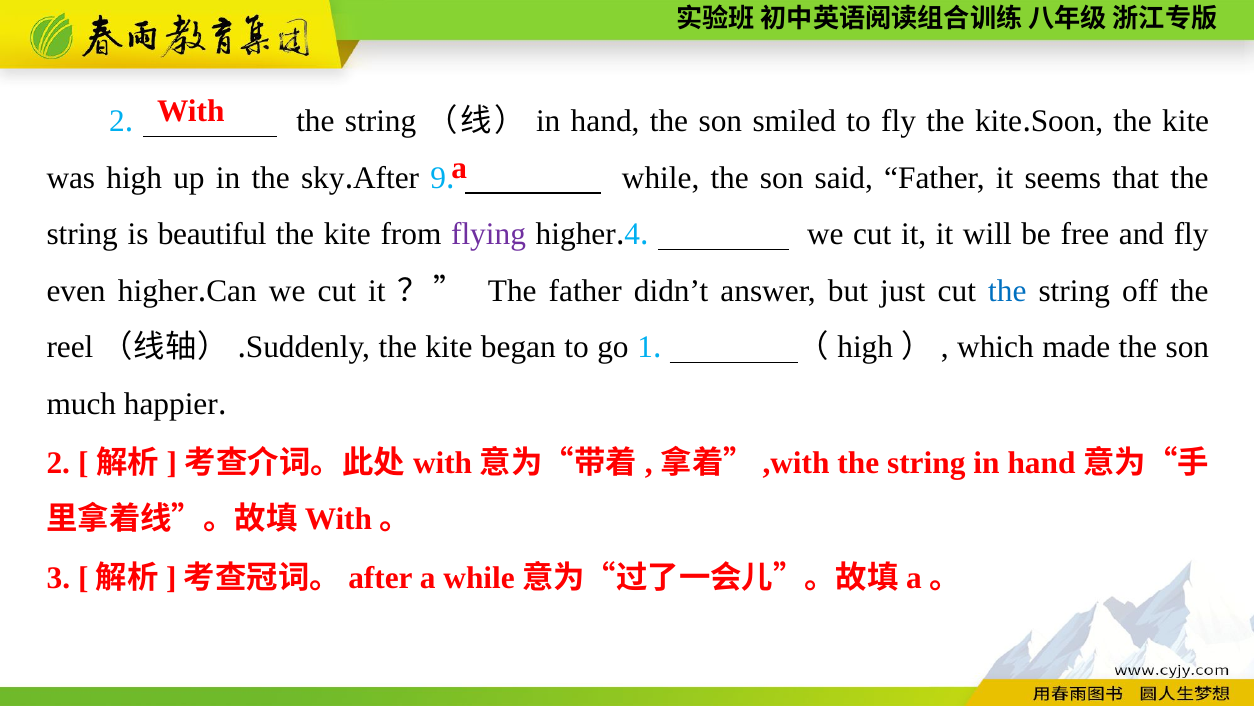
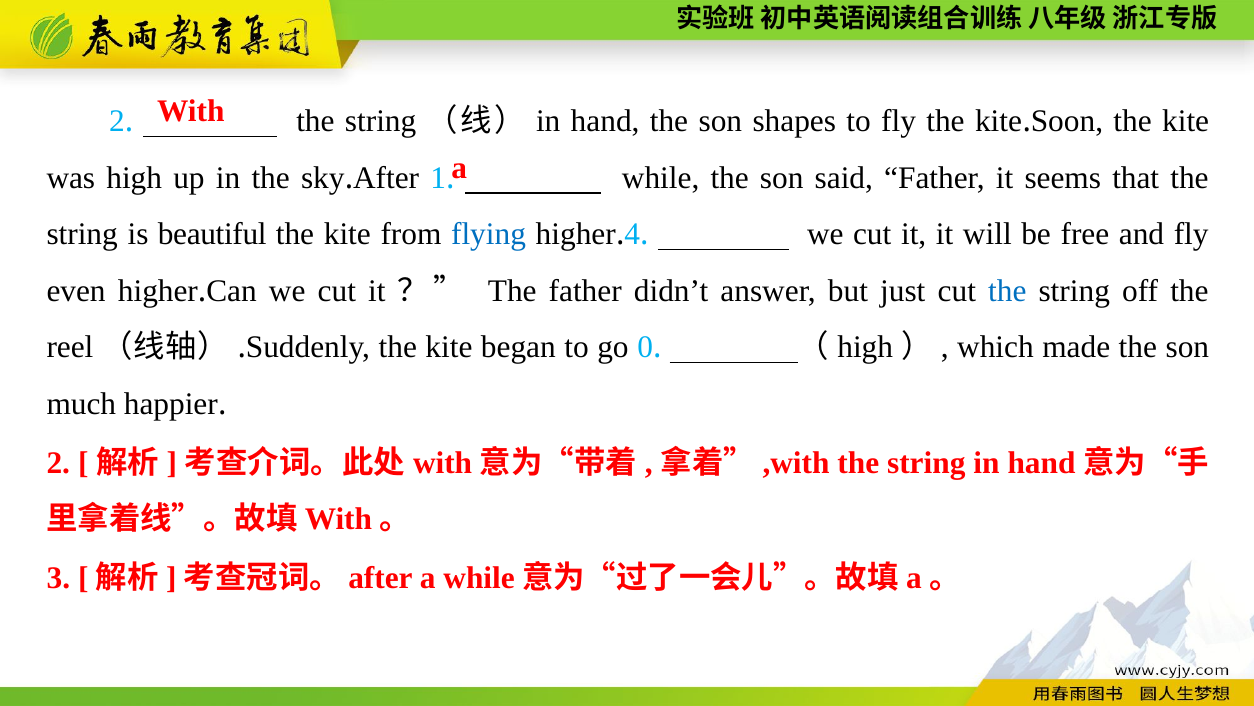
smiled: smiled -> shapes
9: 9 -> 1
flying colour: purple -> blue
1: 1 -> 0
